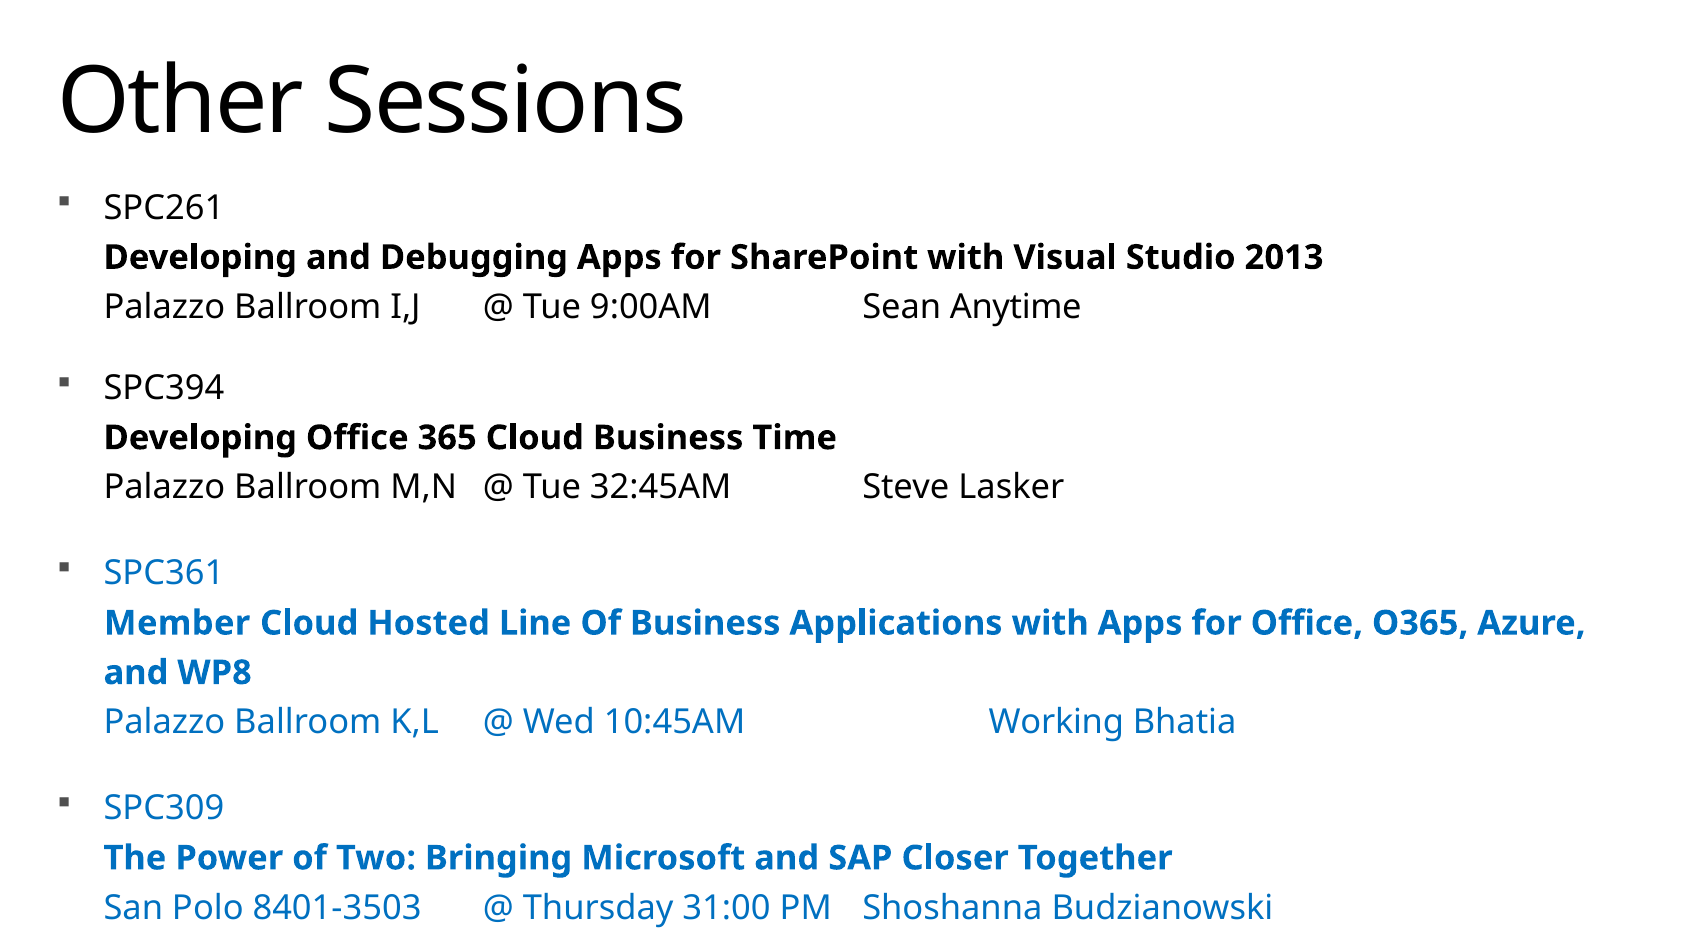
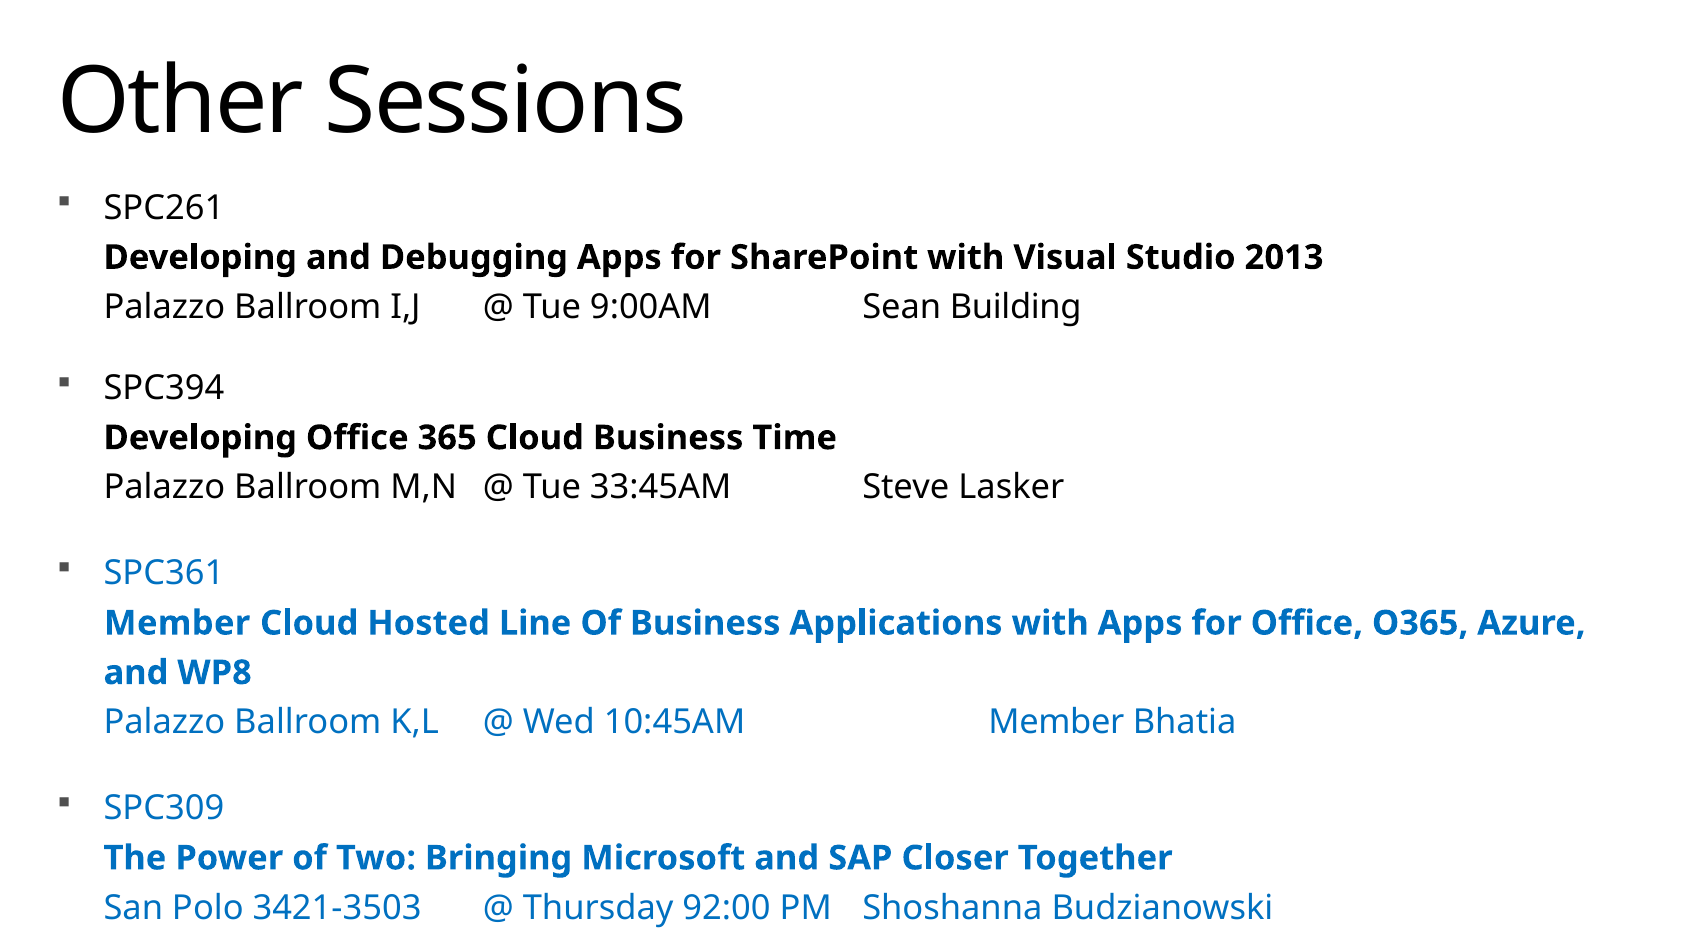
Anytime: Anytime -> Building
32:45AM: 32:45AM -> 33:45AM
10:45AM Working: Working -> Member
8401-3503: 8401-3503 -> 3421-3503
31:00: 31:00 -> 92:00
